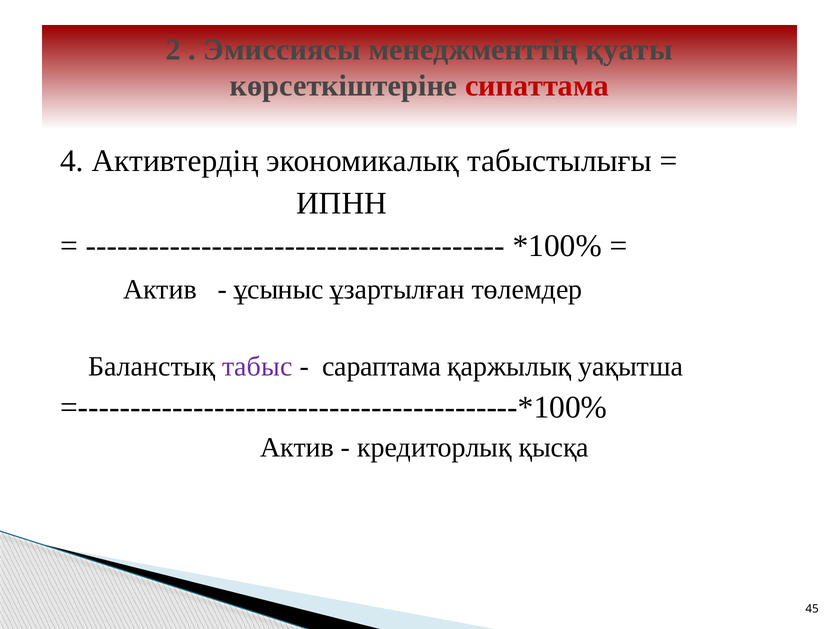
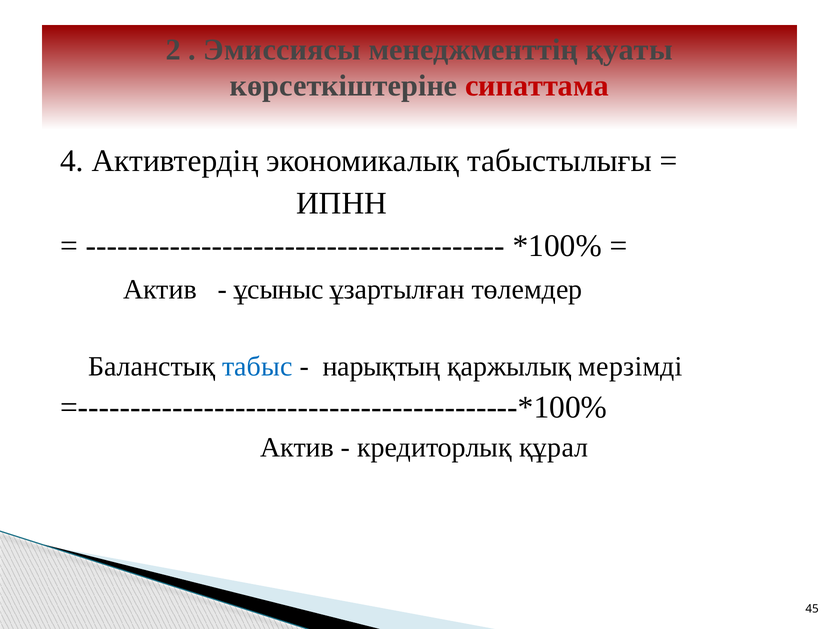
табыс colour: purple -> blue
сараптама: сараптама -> нарықтың
уақытша: уақытша -> мерзімді
қысқа: қысқа -> құрал
